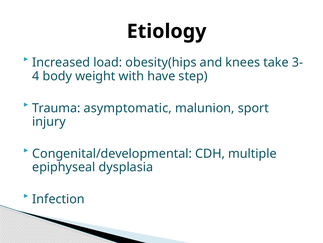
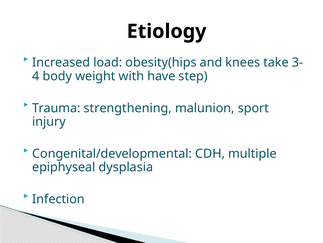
asymptomatic: asymptomatic -> strengthening
